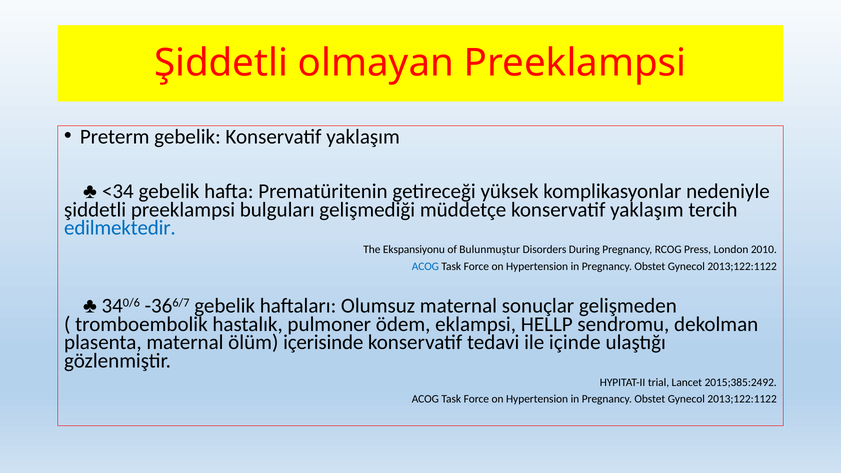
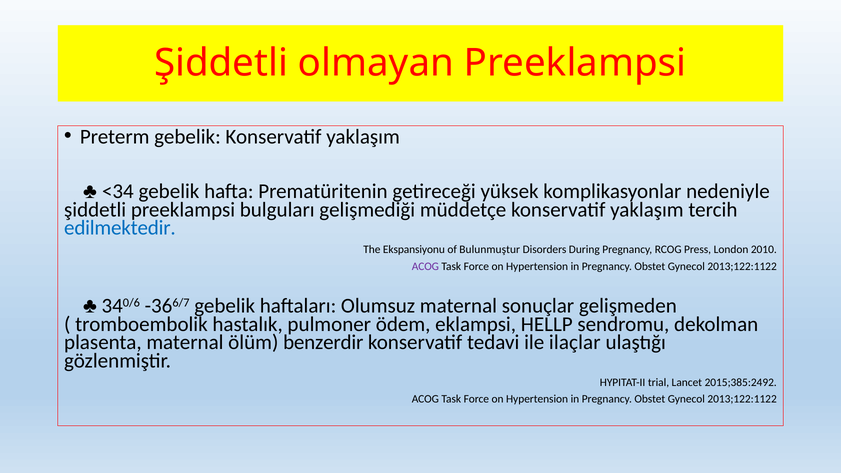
ACOG at (425, 266) colour: blue -> purple
içerisinde: içerisinde -> benzerdir
içinde: içinde -> ilaçlar
